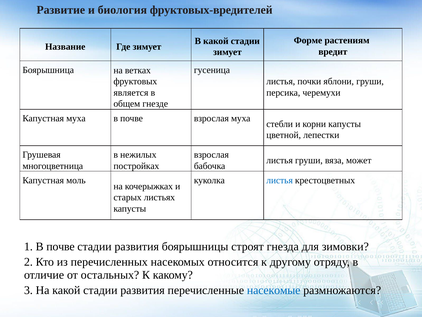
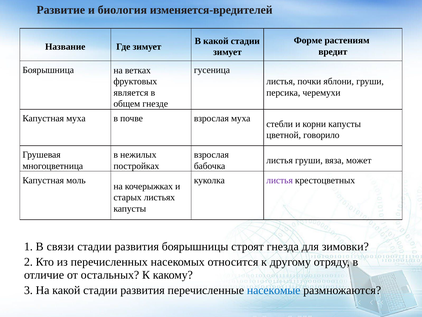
фруктовых-вредителей: фруктовых-вредителей -> изменяется-вредителей
лепестки: лепестки -> говорило
листья at (280, 180) colour: blue -> purple
1 В почве: почве -> связи
